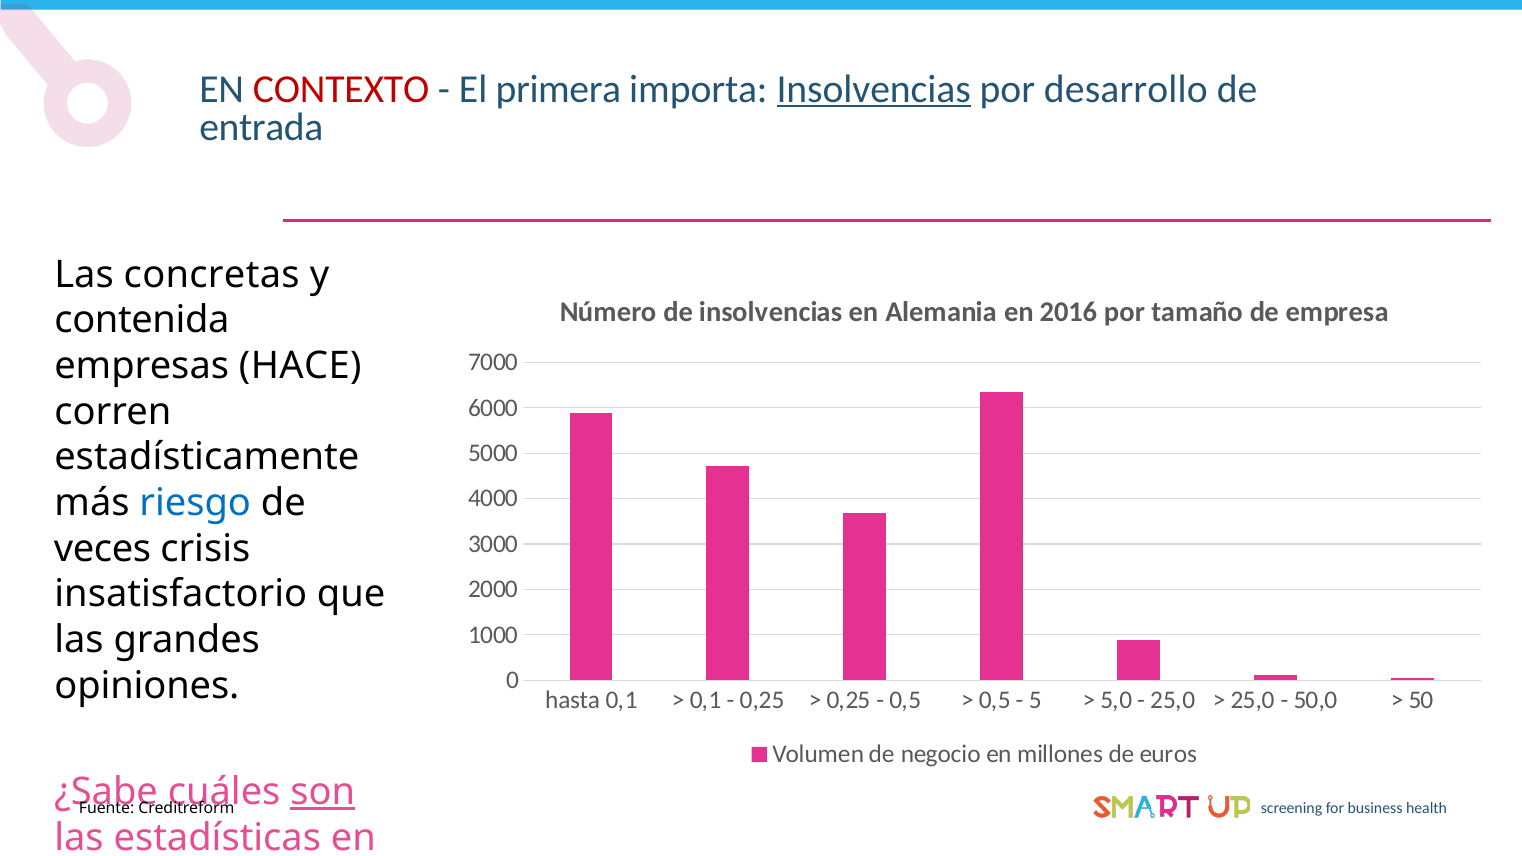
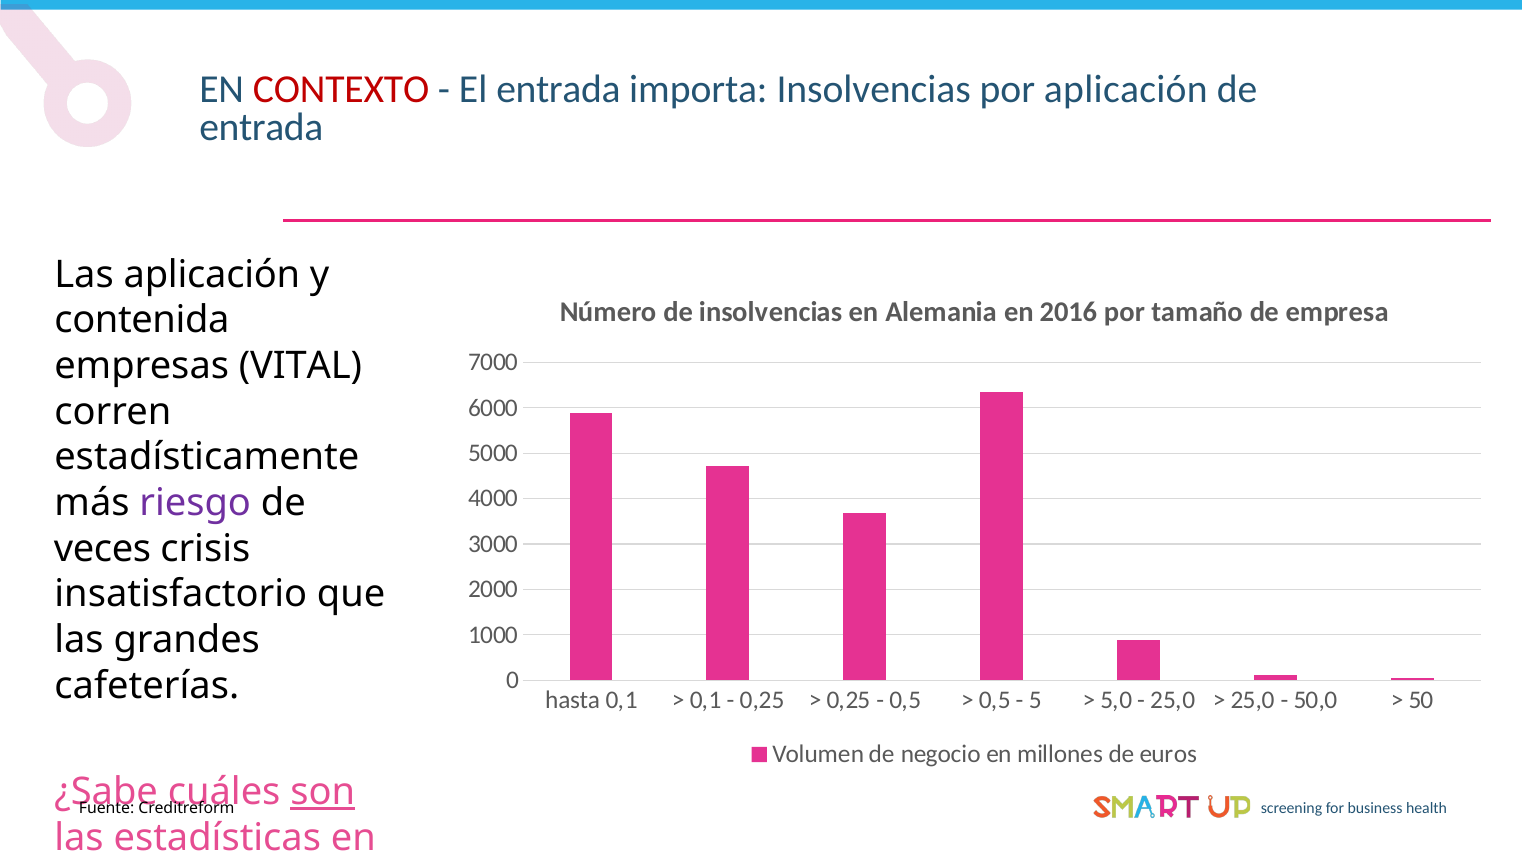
El primera: primera -> entrada
Insolvencias at (874, 89) underline: present -> none
por desarrollo: desarrollo -> aplicación
Las concretas: concretas -> aplicación
HACE: HACE -> VITAL
riesgo colour: blue -> purple
opiniones: opiniones -> cafeterías
